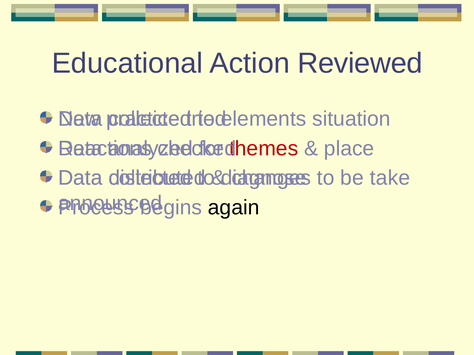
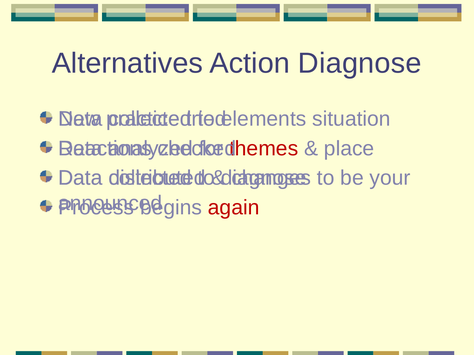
Educational: Educational -> Alternatives
Action Reviewed: Reviewed -> Diagnose
take: take -> your
again colour: black -> red
